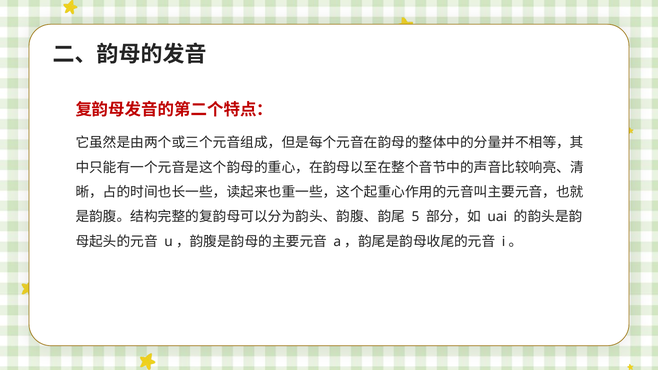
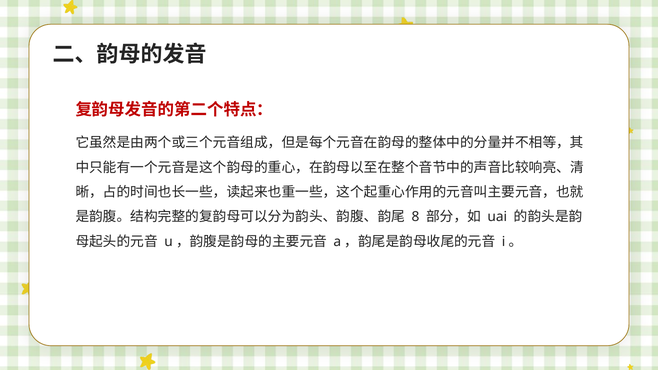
5: 5 -> 8
